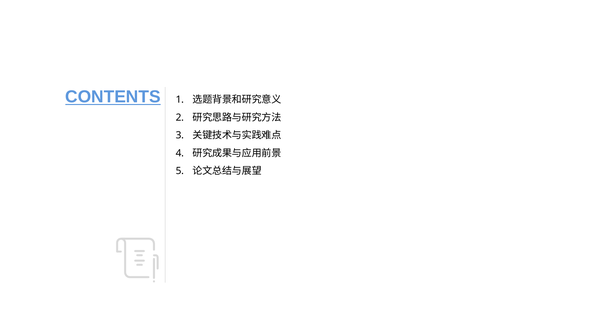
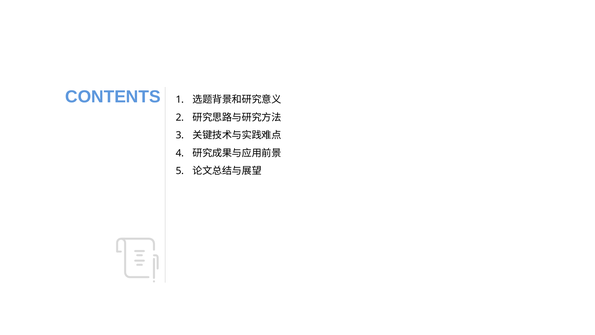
CONTENTS underline: present -> none
